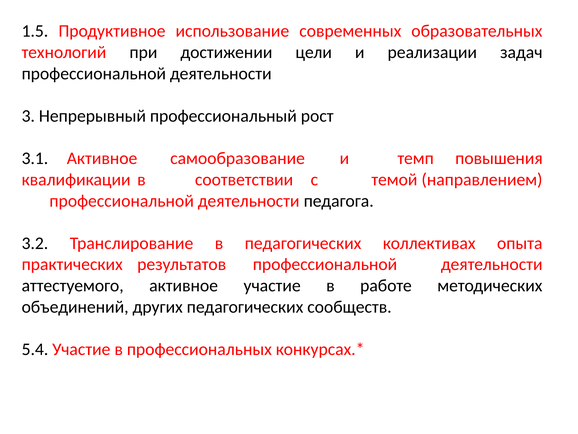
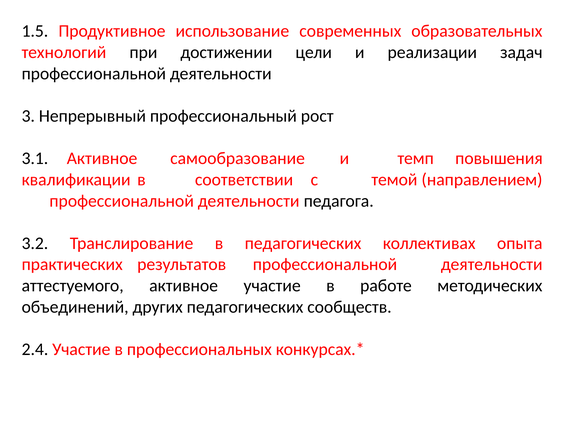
5.4: 5.4 -> 2.4
